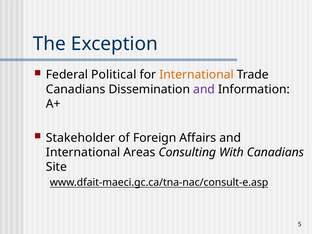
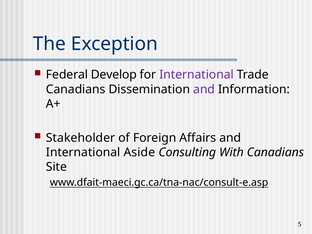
Political: Political -> Develop
International at (197, 75) colour: orange -> purple
Areas: Areas -> Aside
